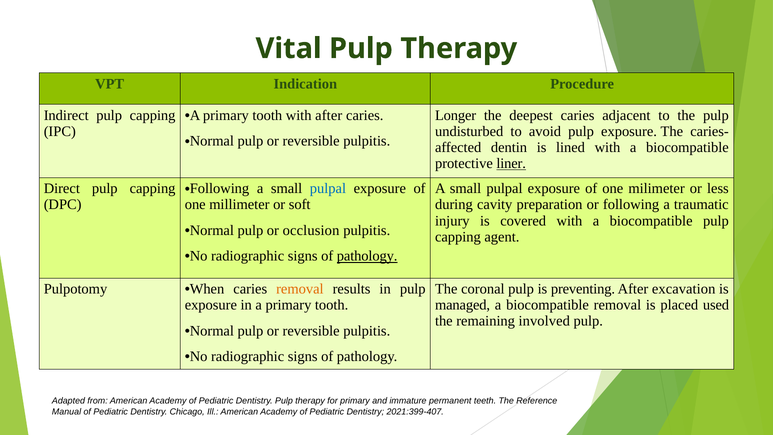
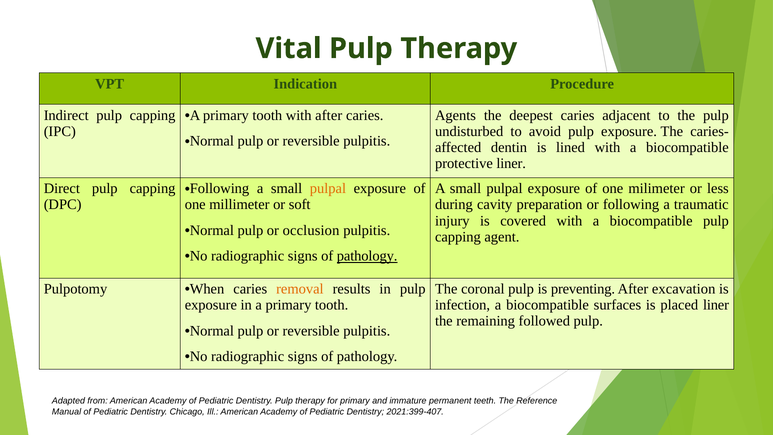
Longer: Longer -> Agents
liner at (511, 164) underline: present -> none
pulpal at (328, 189) colour: blue -> orange
managed: managed -> infection
biocompatible removal: removal -> surfaces
placed used: used -> liner
involved: involved -> followed
